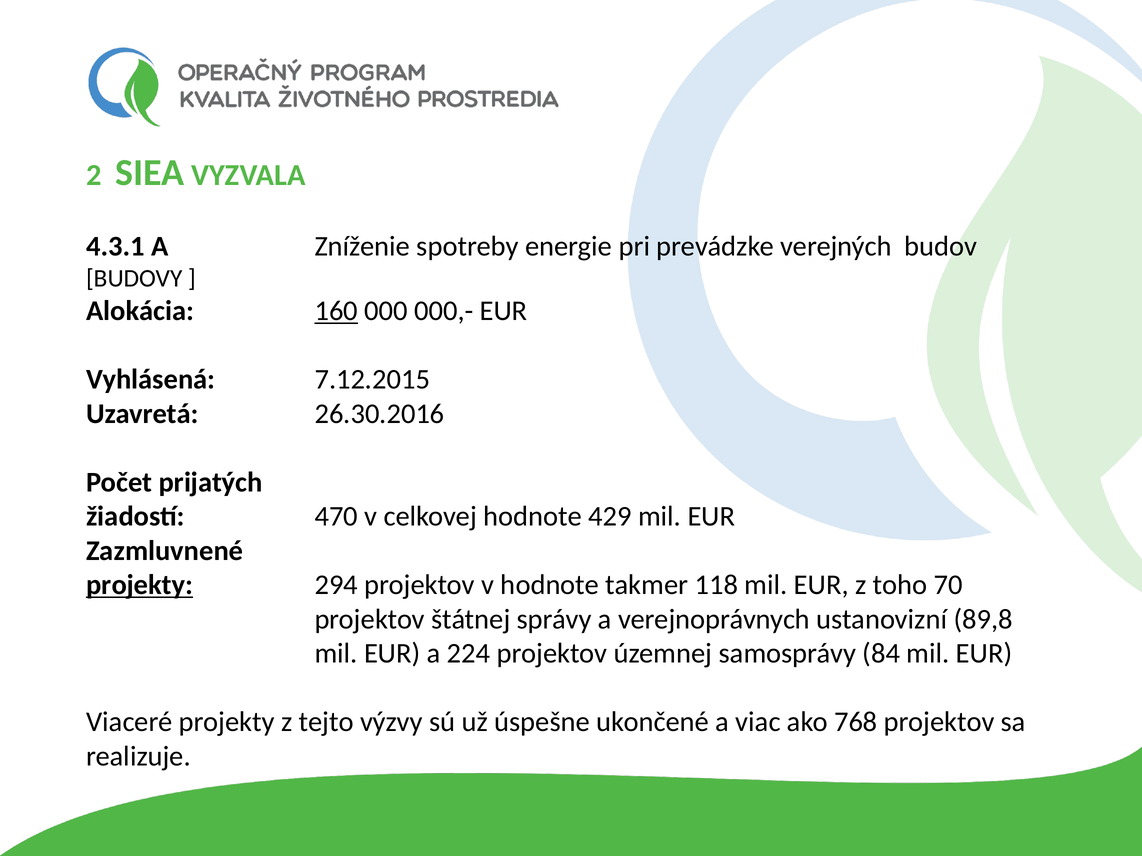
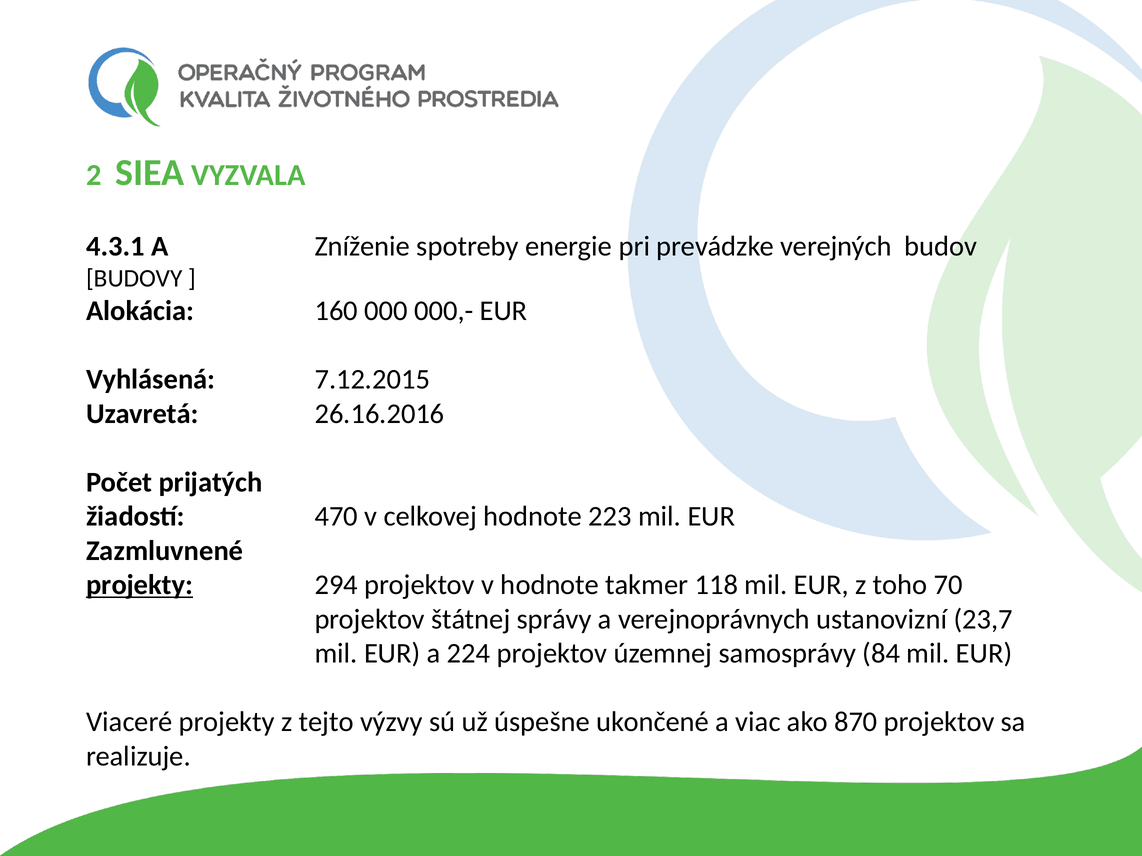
160 underline: present -> none
26.30.2016: 26.30.2016 -> 26.16.2016
429: 429 -> 223
89,8: 89,8 -> 23,7
768: 768 -> 870
